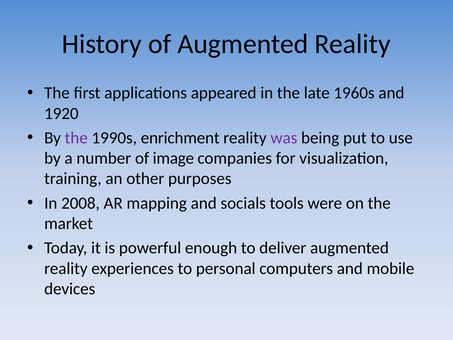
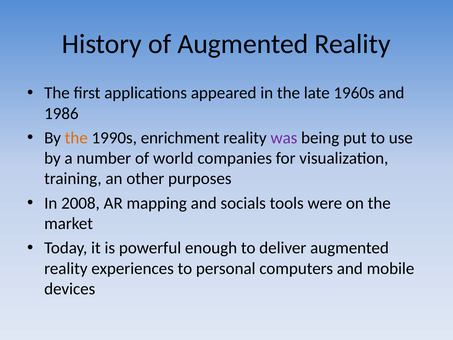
1920: 1920 -> 1986
the at (76, 138) colour: purple -> orange
image: image -> world
